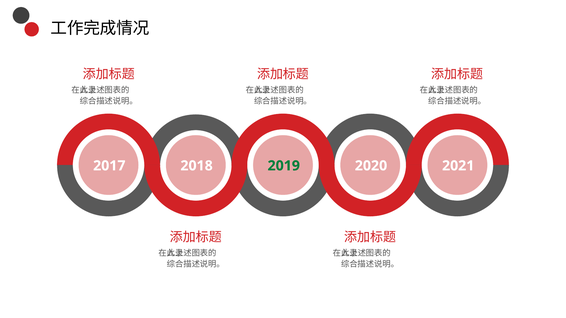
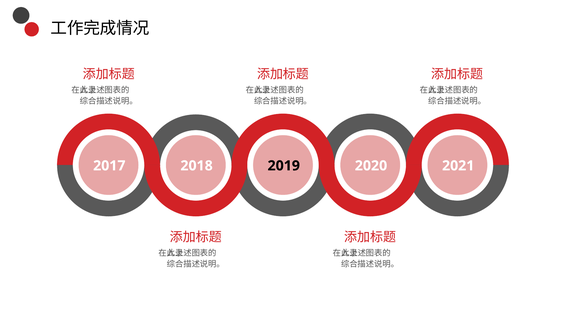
2019 colour: green -> black
